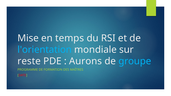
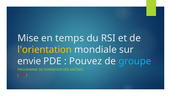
l'orientation colour: light blue -> yellow
reste: reste -> envie
Aurons: Aurons -> Pouvez
